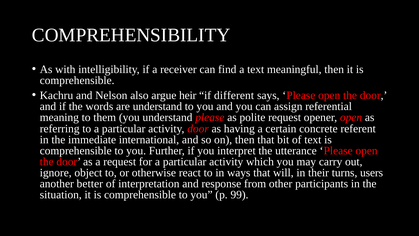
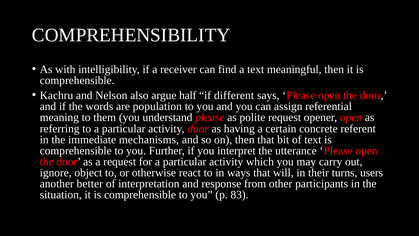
heir: heir -> half
are understand: understand -> population
international: international -> mechanisms
99: 99 -> 83
